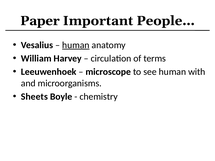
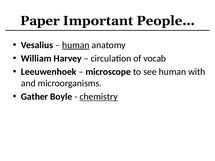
terms: terms -> vocab
Sheets: Sheets -> Gather
chemistry underline: none -> present
